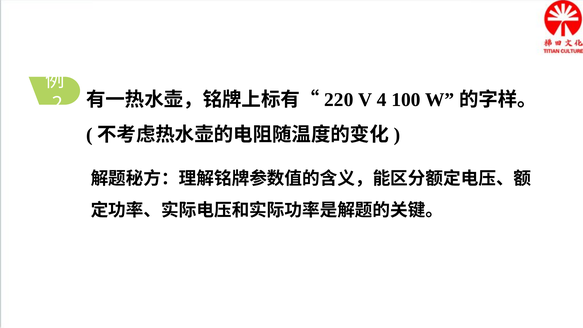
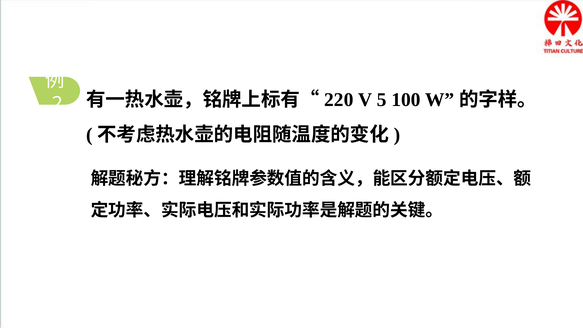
4: 4 -> 5
